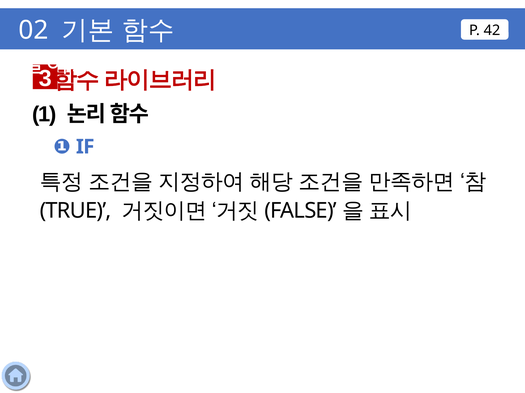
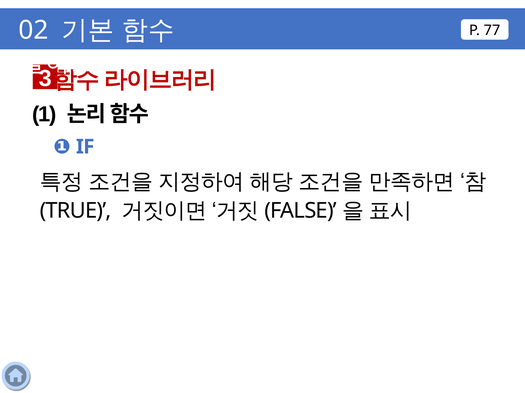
42: 42 -> 77
